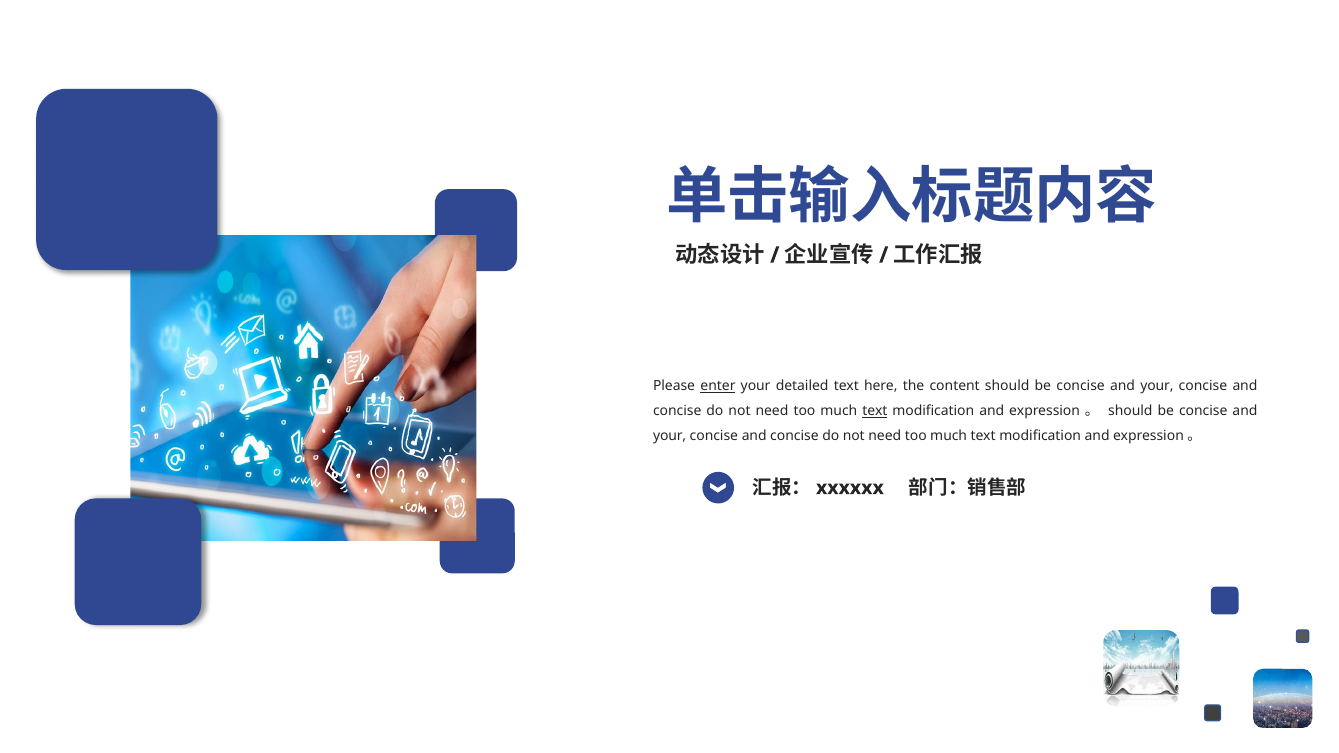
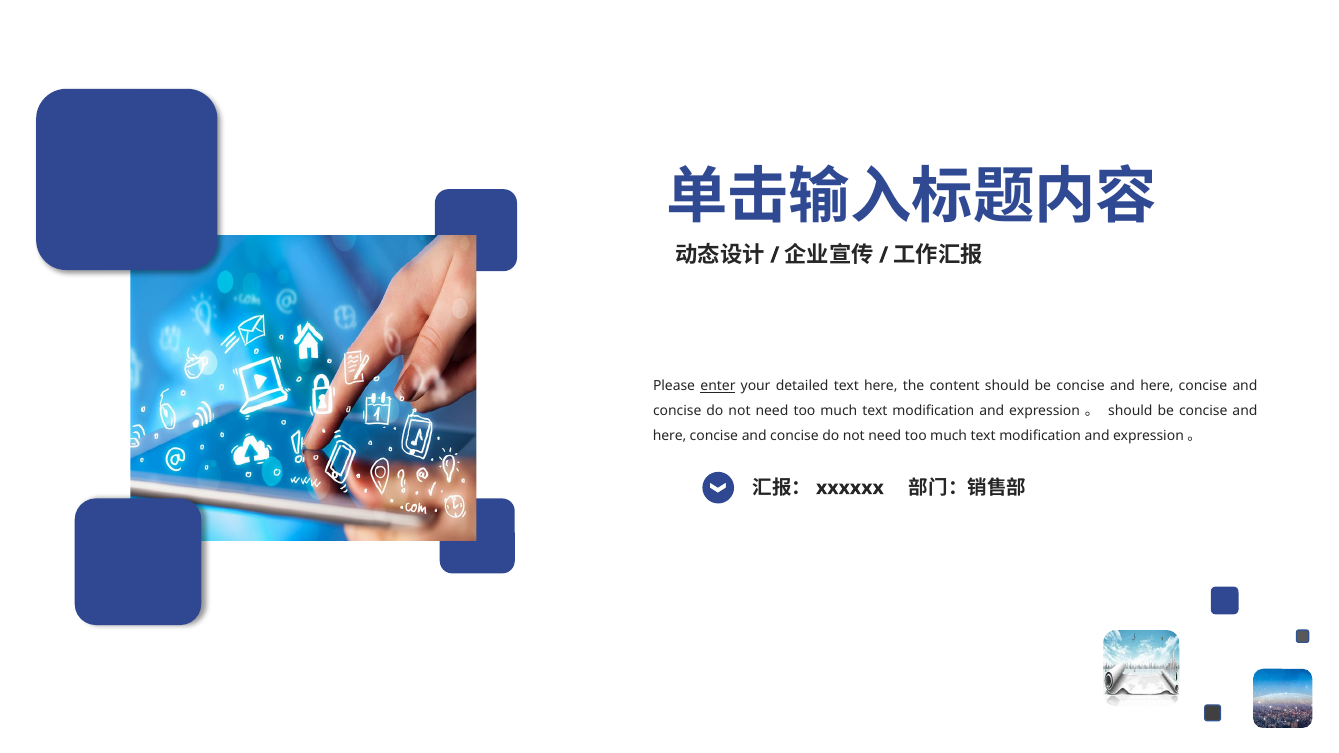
your at (1157, 386): your -> here
text at (875, 411) underline: present -> none
your at (670, 436): your -> here
